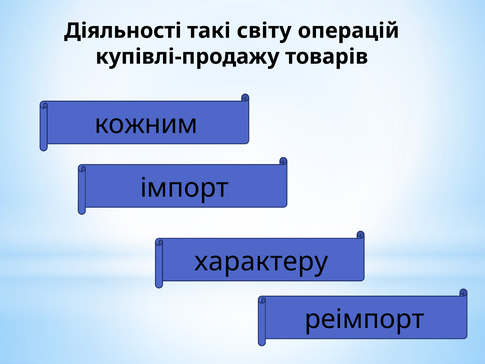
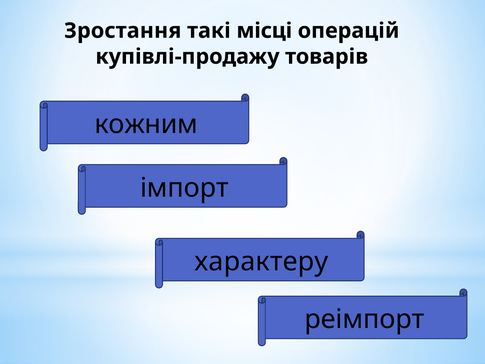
Діяльності: Діяльності -> Зростання
світу: світу -> місці
